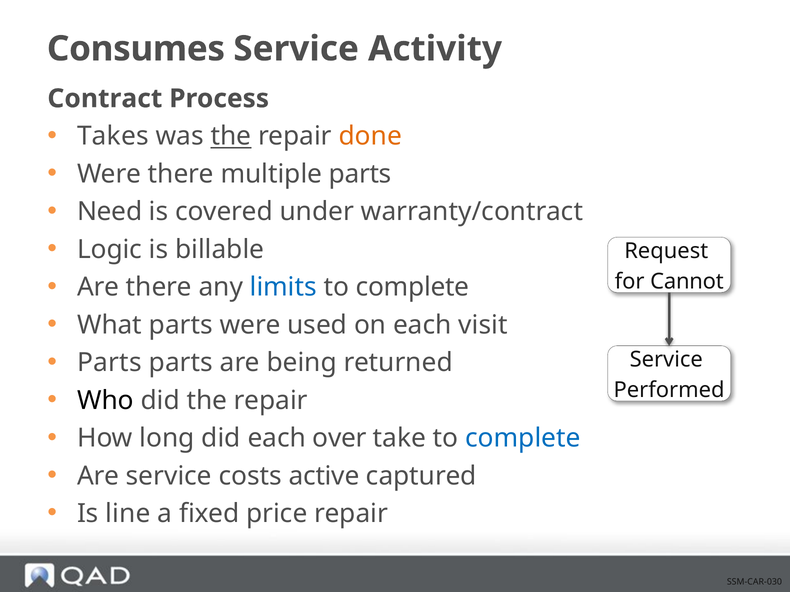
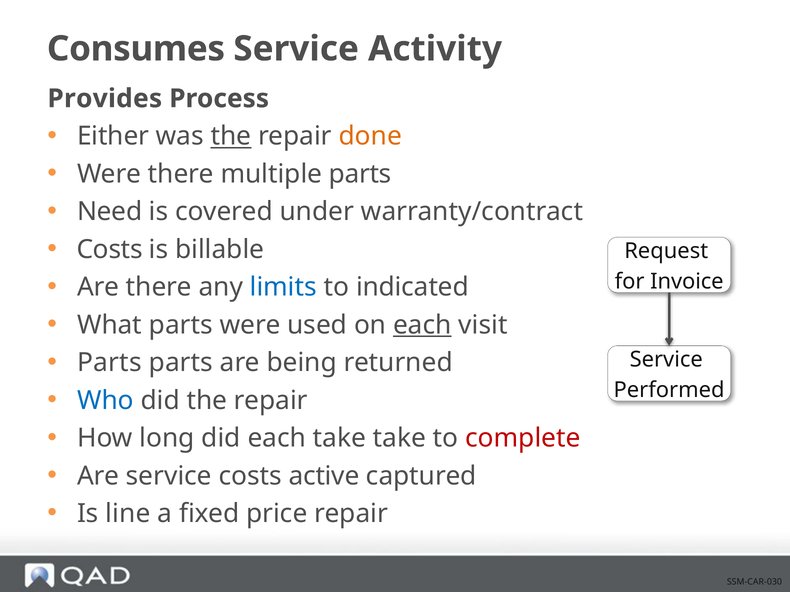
Contract: Contract -> Provides
Takes: Takes -> Either
Logic at (110, 250): Logic -> Costs
complete at (412, 287): complete -> indicated
Cannot: Cannot -> Invoice
each at (422, 325) underline: none -> present
Who colour: black -> blue
each over: over -> take
complete at (523, 438) colour: blue -> red
